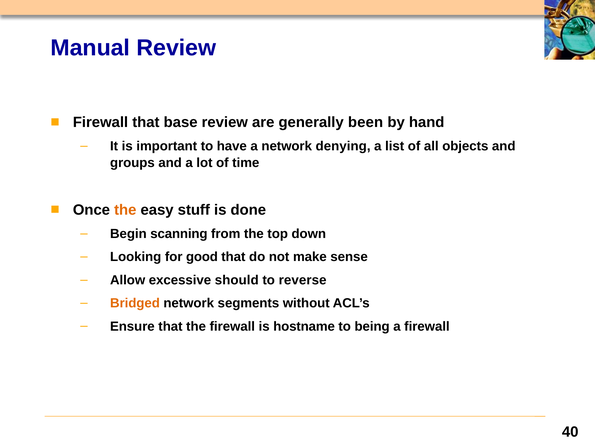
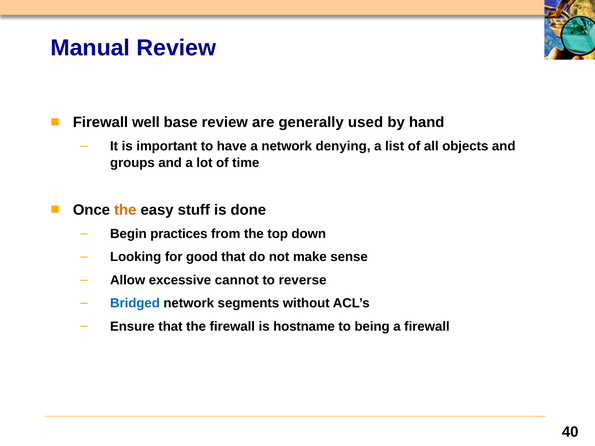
Firewall that: that -> well
been: been -> used
scanning: scanning -> practices
should: should -> cannot
Bridged colour: orange -> blue
